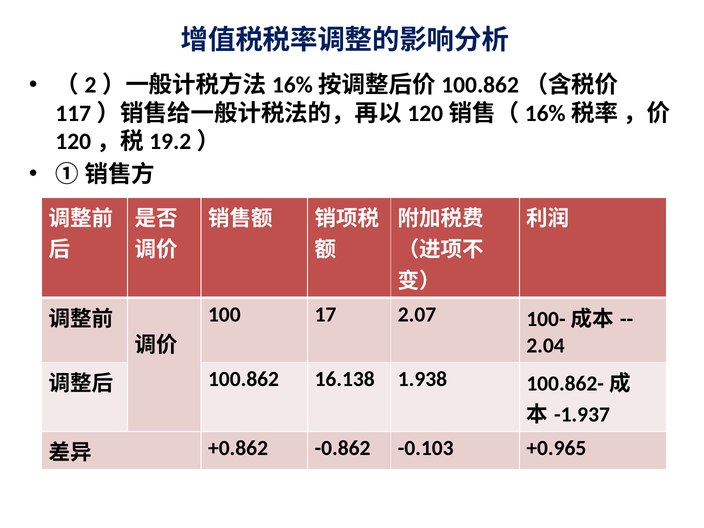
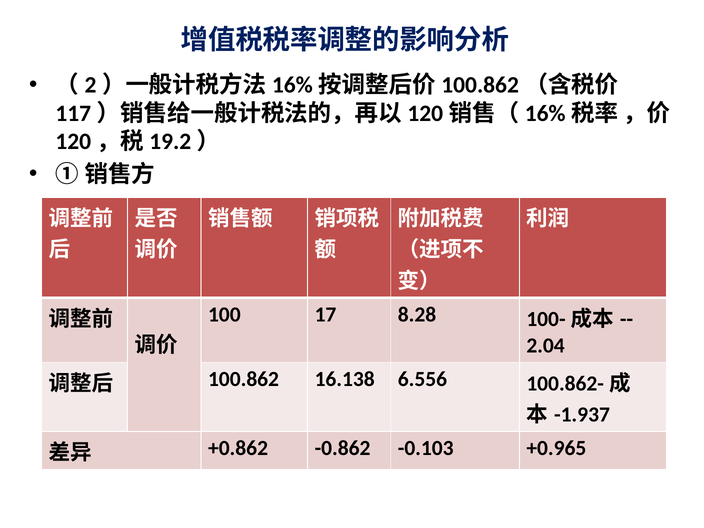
2.07: 2.07 -> 8.28
1.938: 1.938 -> 6.556
